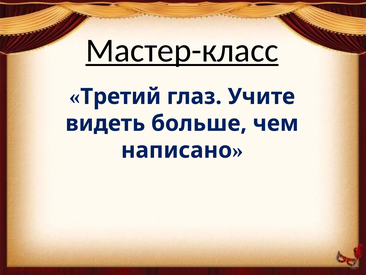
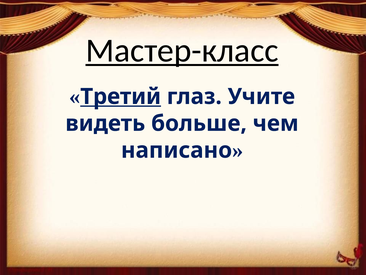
Третий underline: none -> present
